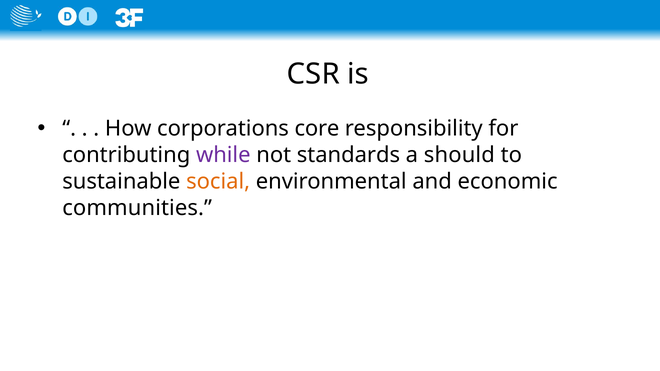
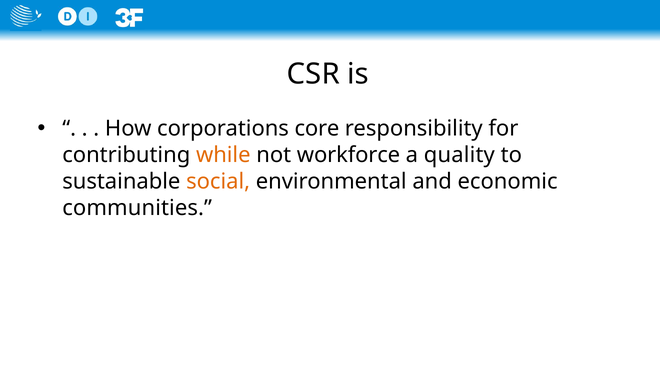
while colour: purple -> orange
standards: standards -> workforce
should: should -> quality
